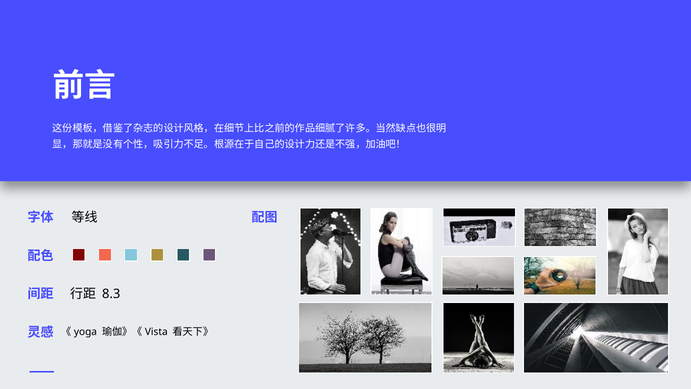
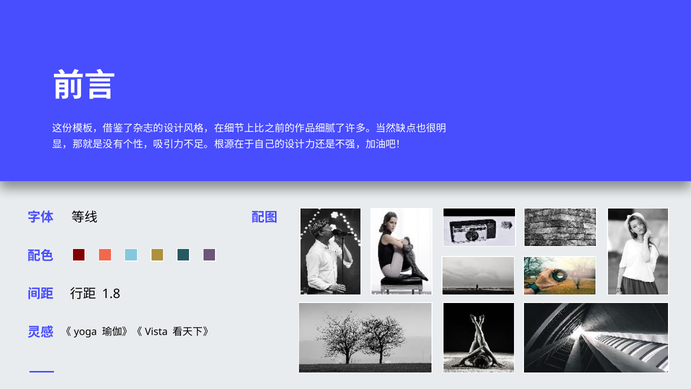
8.3: 8.3 -> 1.8
